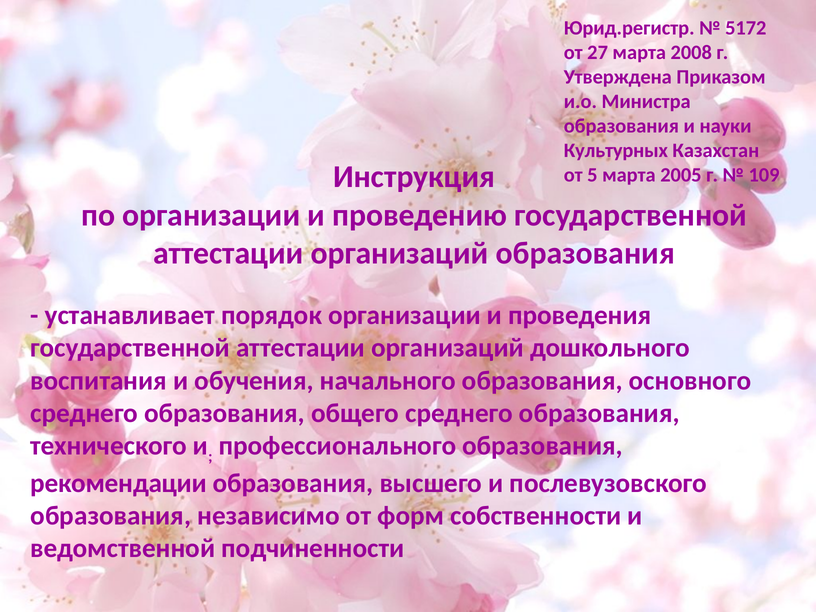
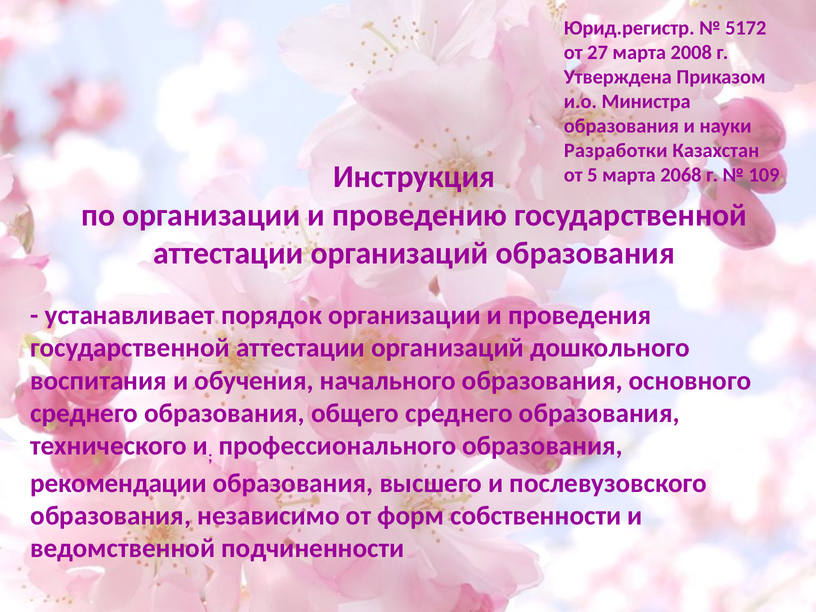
Культурных: Культурных -> Разработки
2005: 2005 -> 2068
